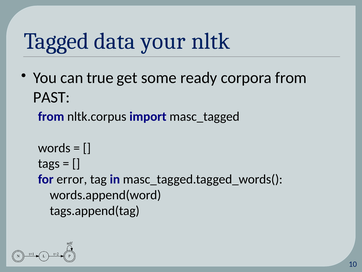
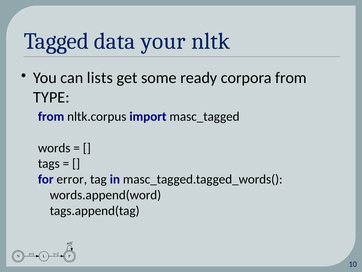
true: true -> lists
PAST: PAST -> TYPE
